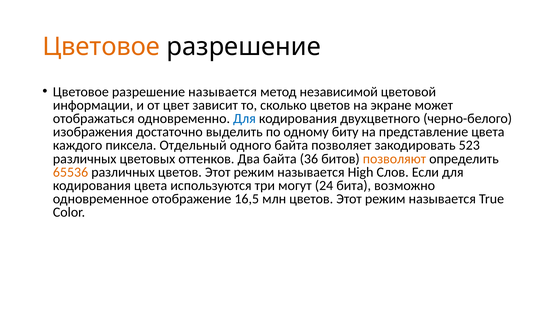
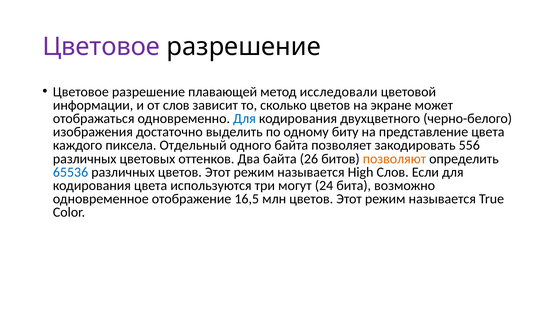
Цветовое at (101, 47) colour: orange -> purple
разрешение называется: называется -> плавающей
независимой: независимой -> исследовали
от цвет: цвет -> слов
523: 523 -> 556
36: 36 -> 26
65536 colour: orange -> blue
